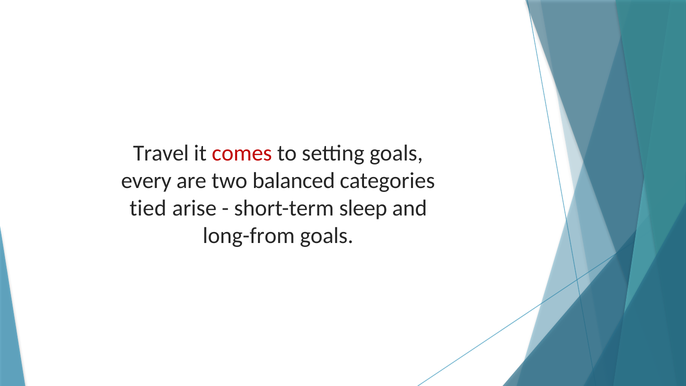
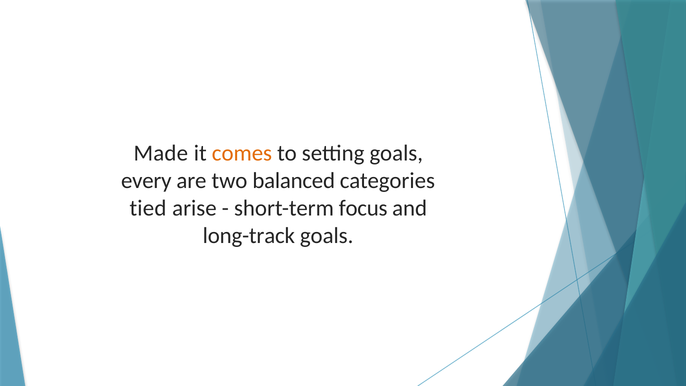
Travel: Travel -> Made
comes colour: red -> orange
sleep: sleep -> focus
long-from: long-from -> long-track
